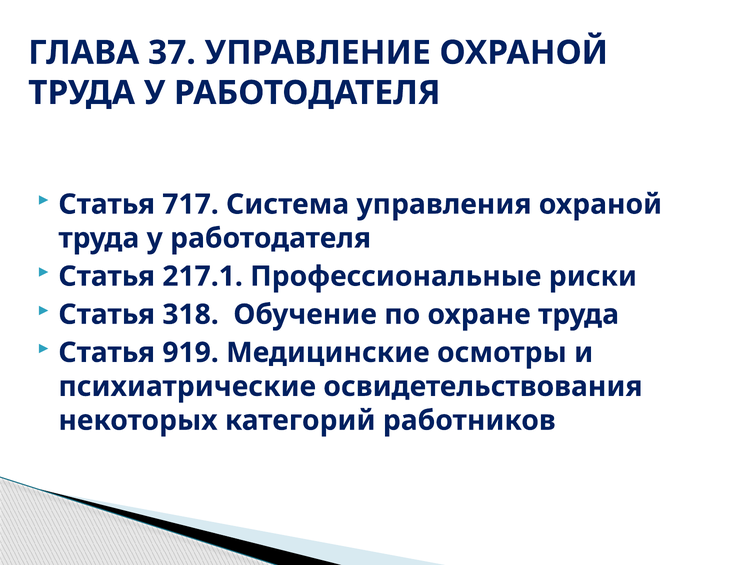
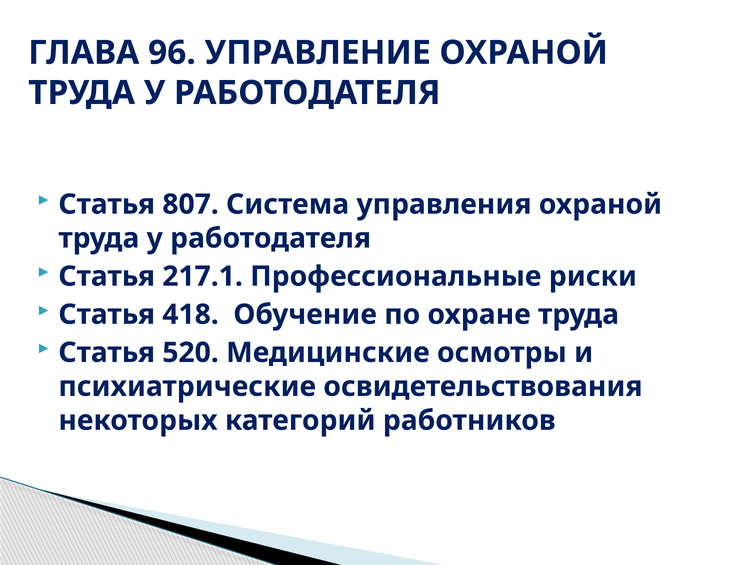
37: 37 -> 96
717: 717 -> 807
318: 318 -> 418
919: 919 -> 520
